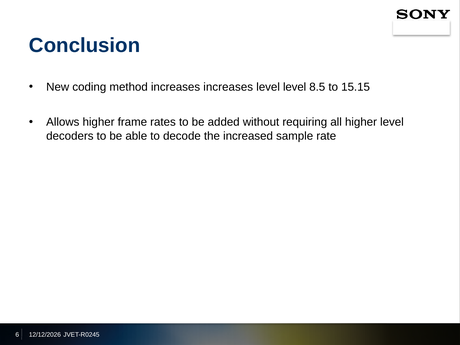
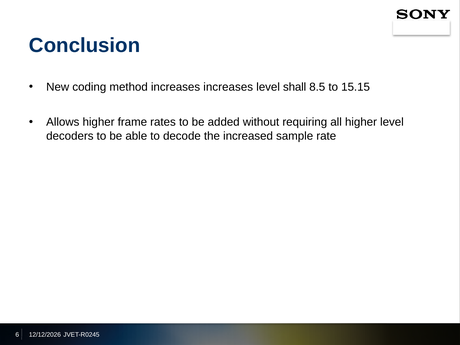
level level: level -> shall
